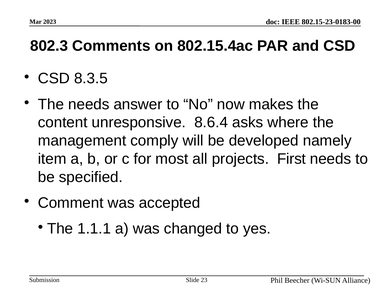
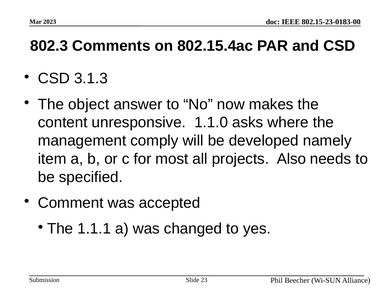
8.3.5: 8.3.5 -> 3.1.3
The needs: needs -> object
8.6.4: 8.6.4 -> 1.1.0
First: First -> Also
